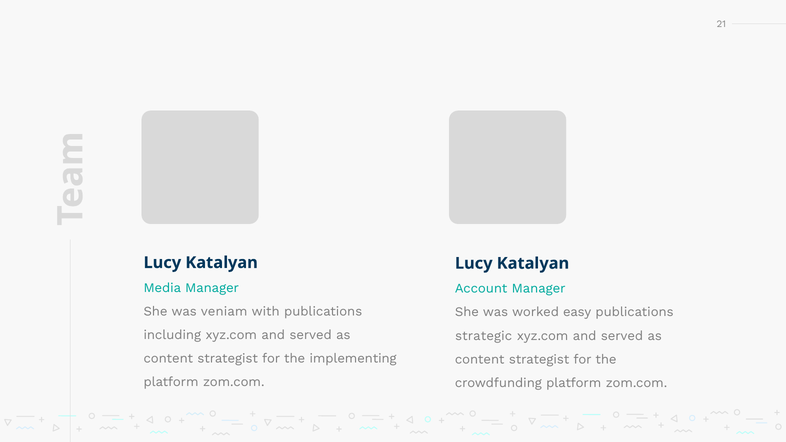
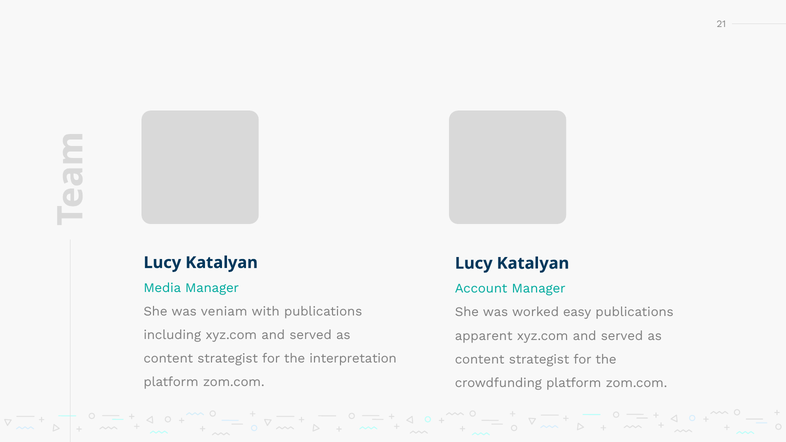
strategic: strategic -> apparent
implementing: implementing -> interpretation
